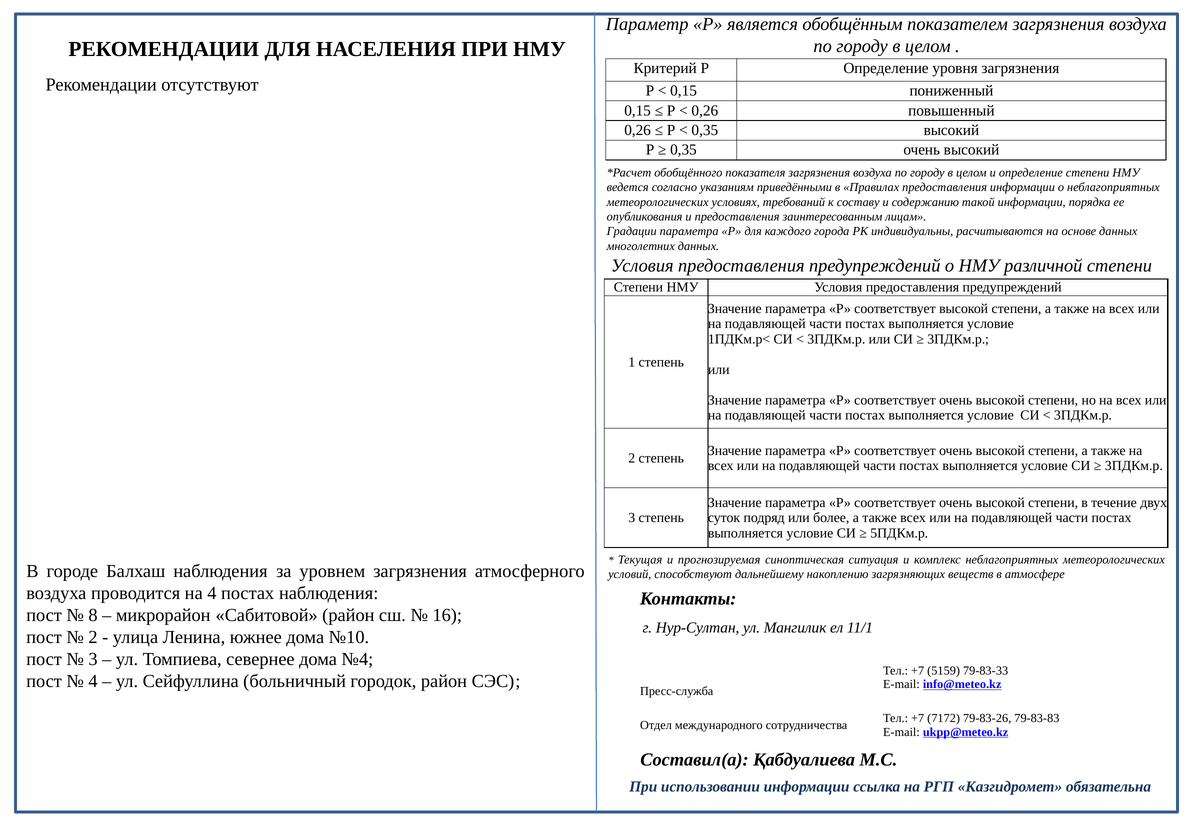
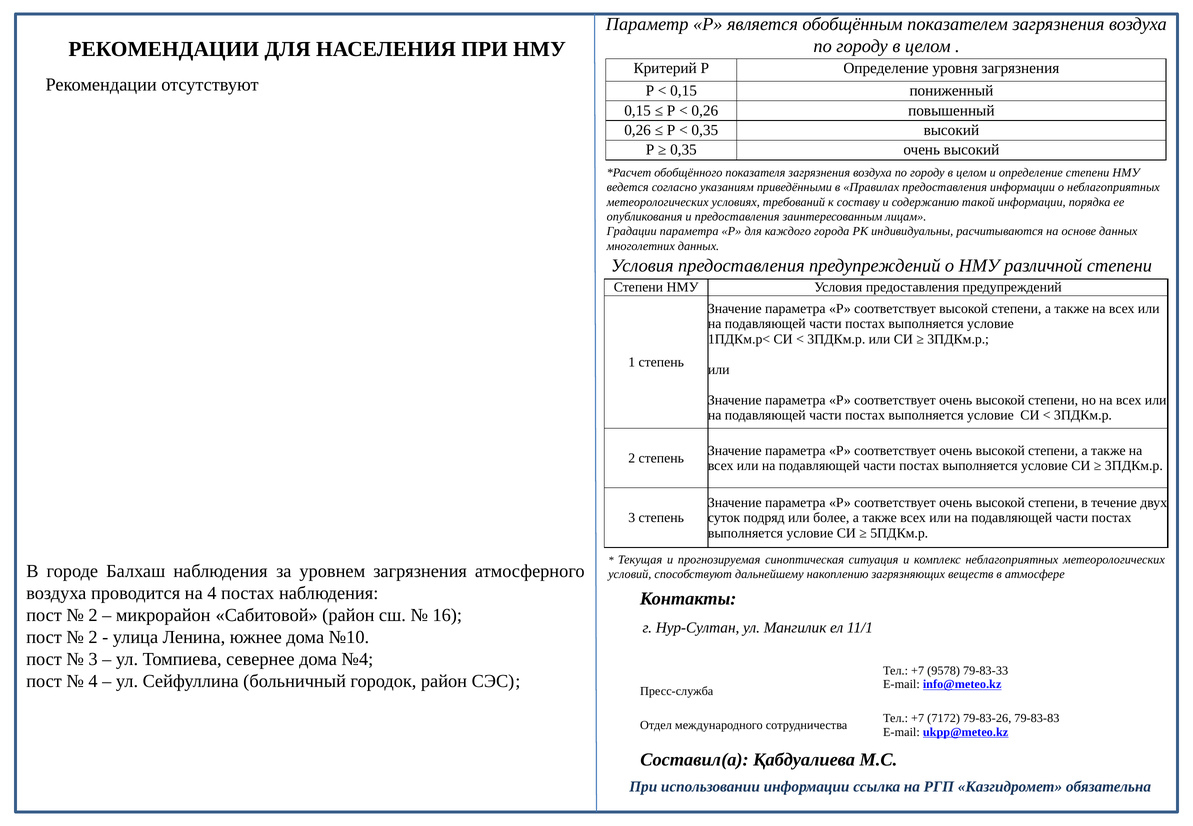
8 at (93, 615): 8 -> 2
5159: 5159 -> 9578
